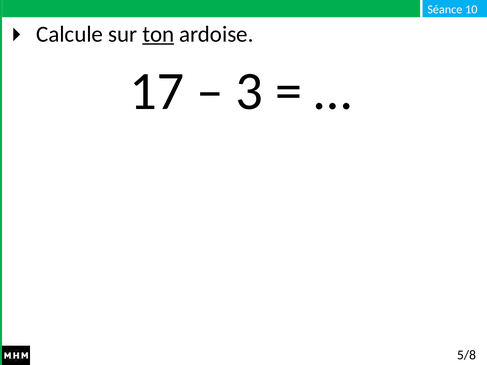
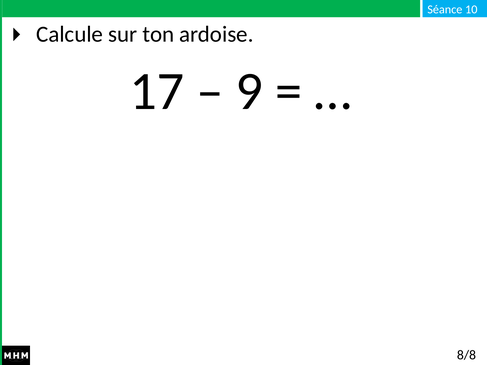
ton underline: present -> none
3: 3 -> 9
5/8: 5/8 -> 8/8
